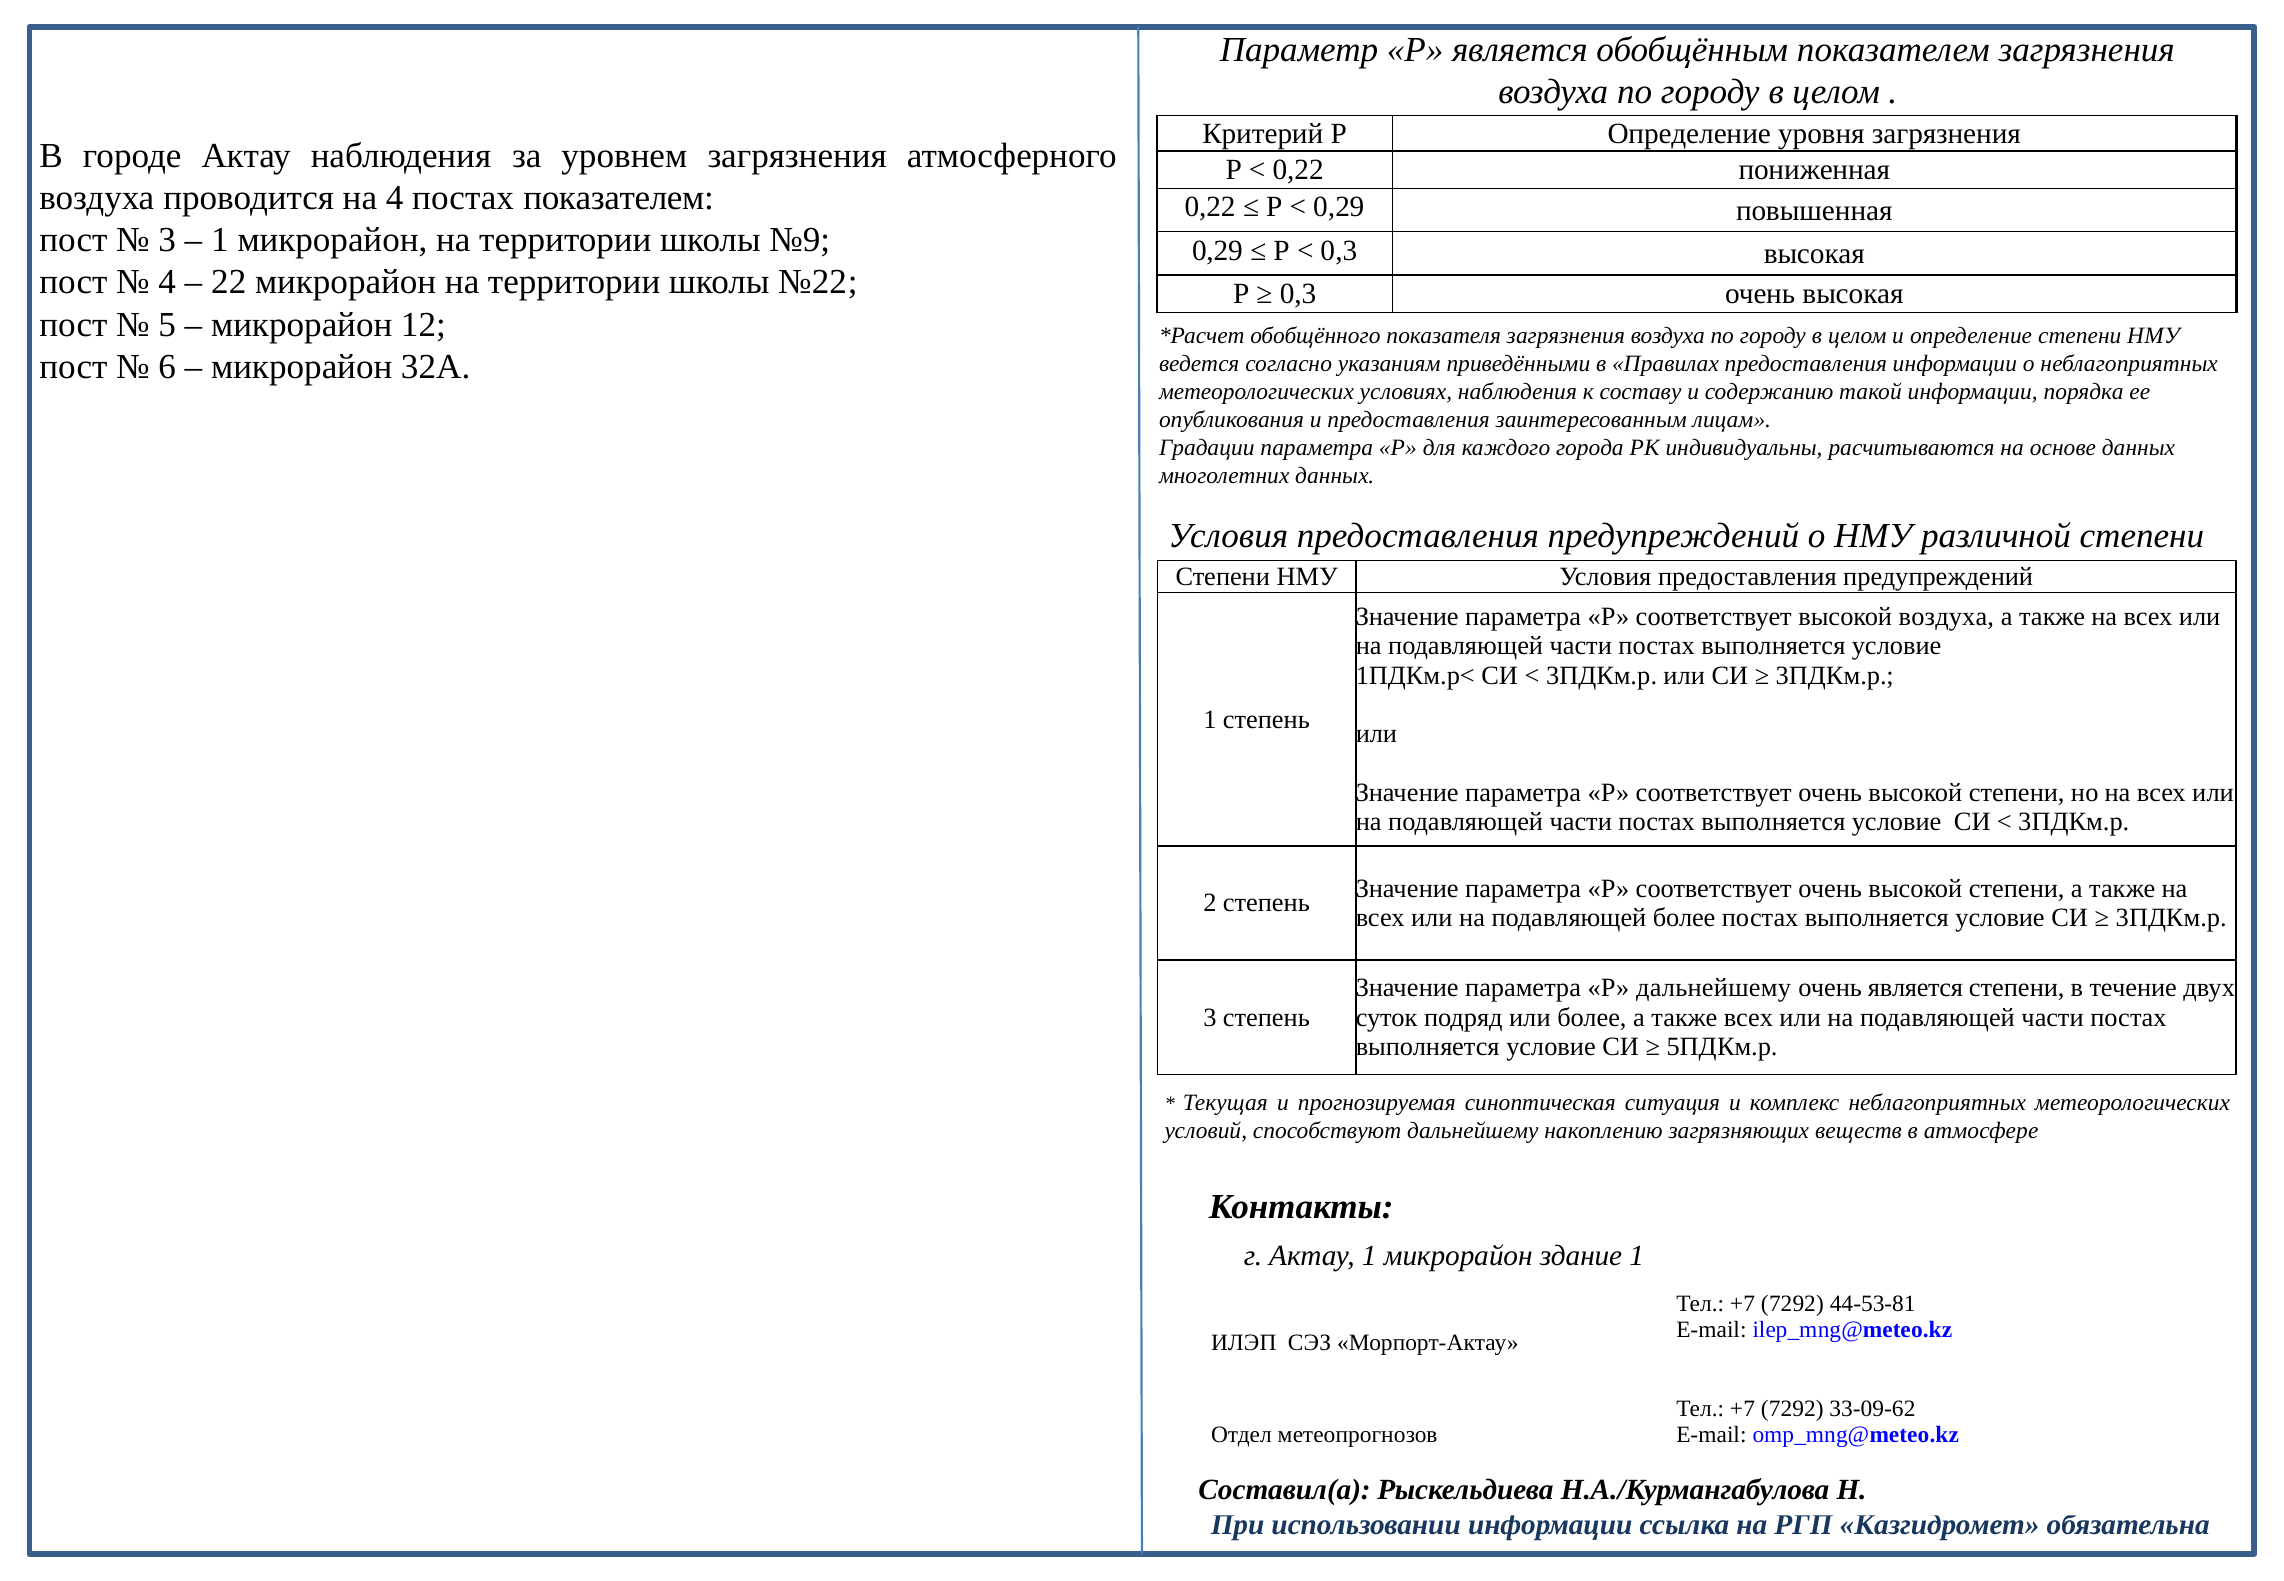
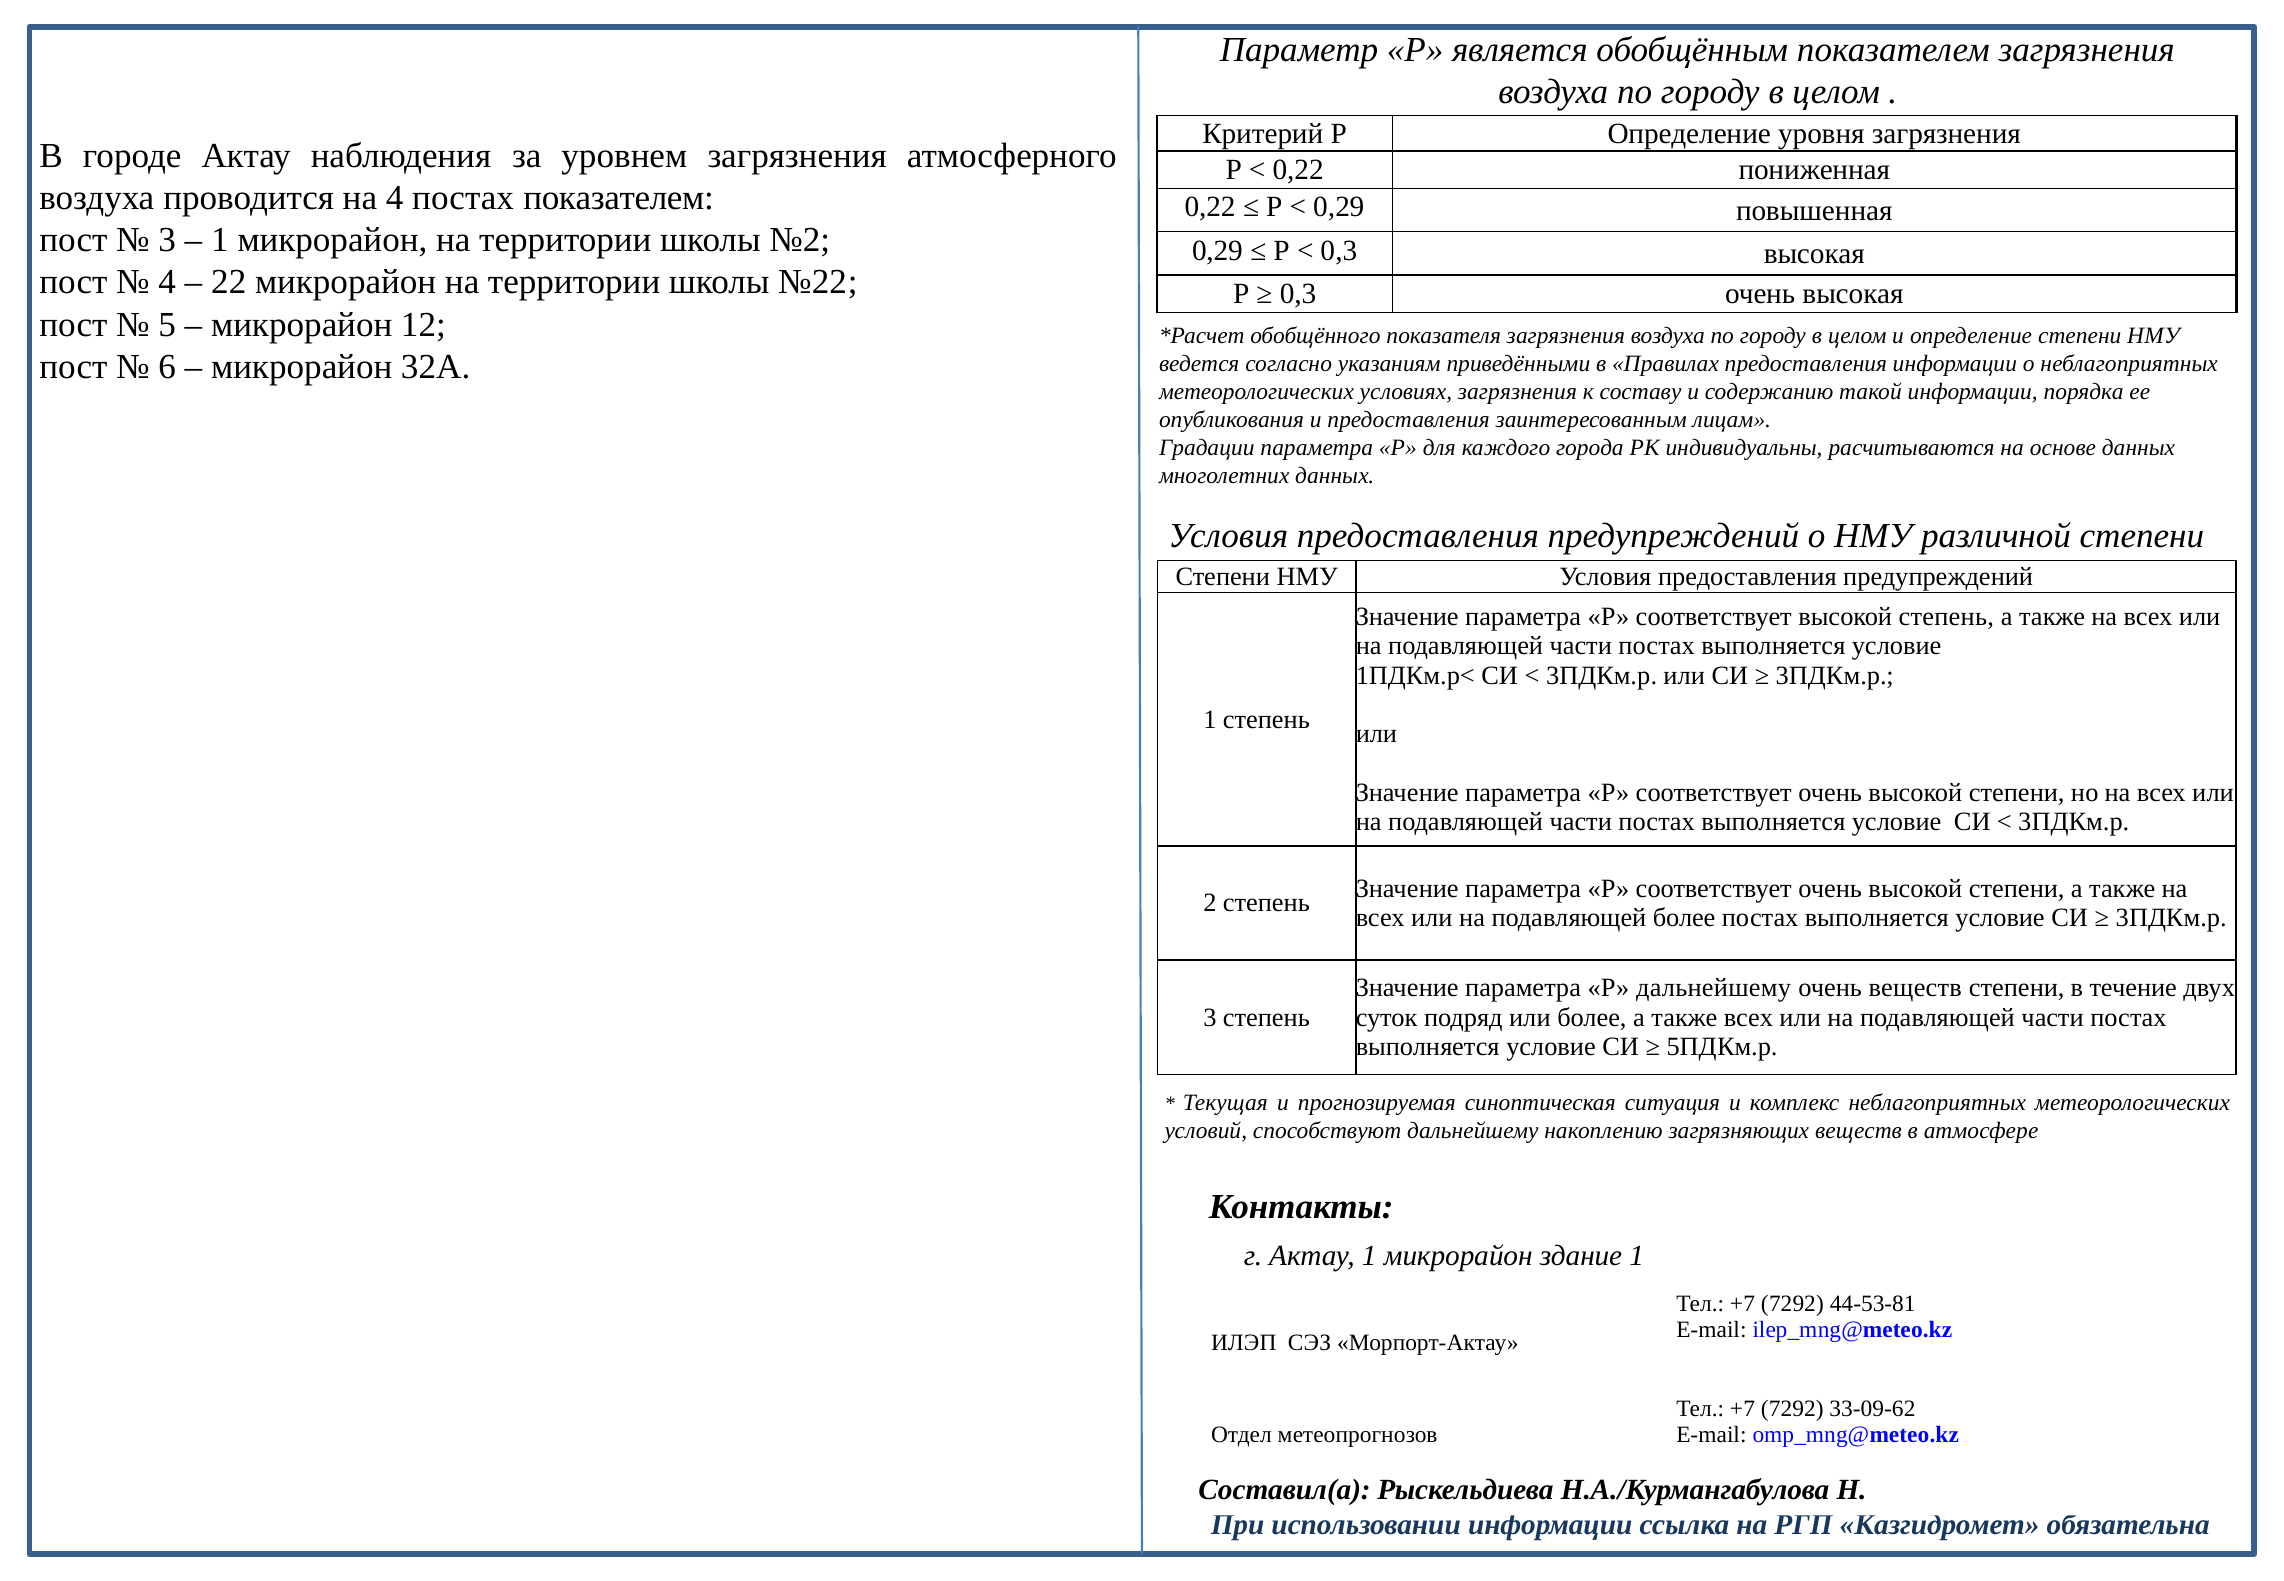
№9: №9 -> №2
условиях наблюдения: наблюдения -> загрязнения
высокой воздуха: воздуха -> степень
очень является: является -> веществ
